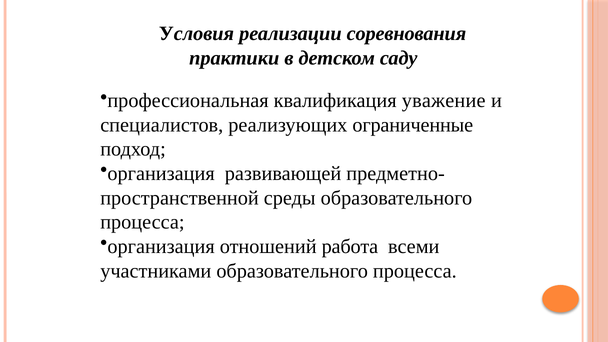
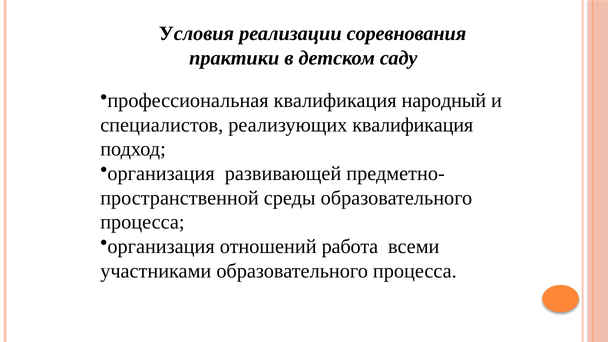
уважение: уважение -> народный
реализующих ограниченные: ограниченные -> квалификация
